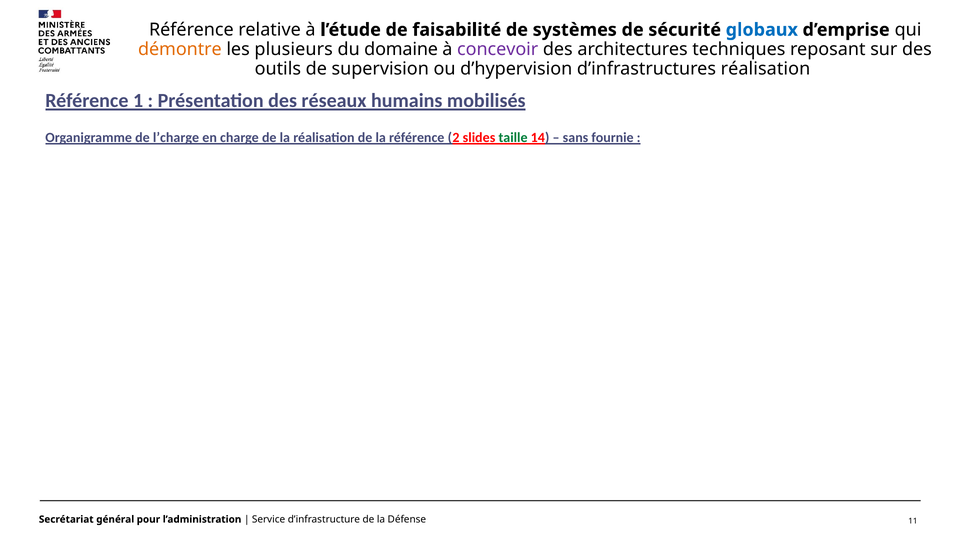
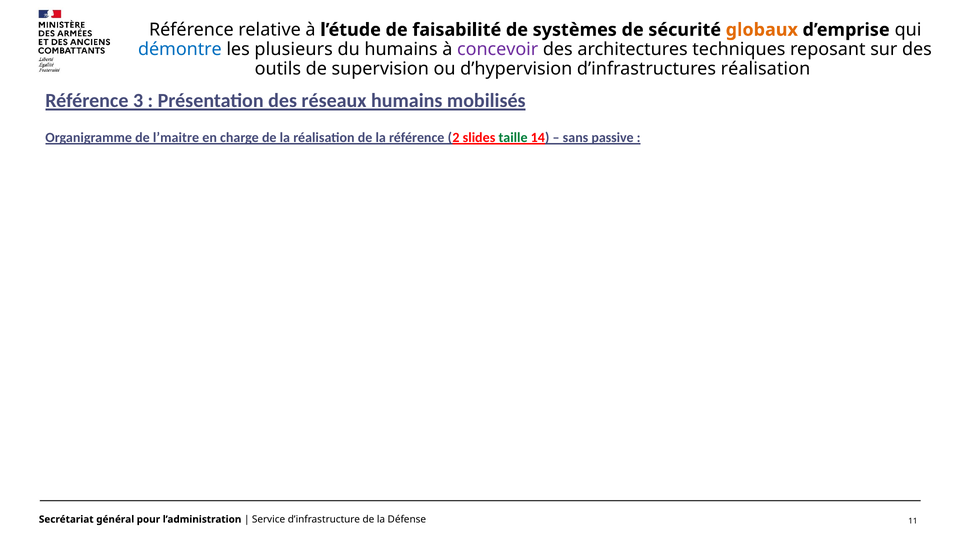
globaux colour: blue -> orange
démontre colour: orange -> blue
du domaine: domaine -> humains
1: 1 -> 3
l’charge: l’charge -> l’maitre
fournie: fournie -> passive
